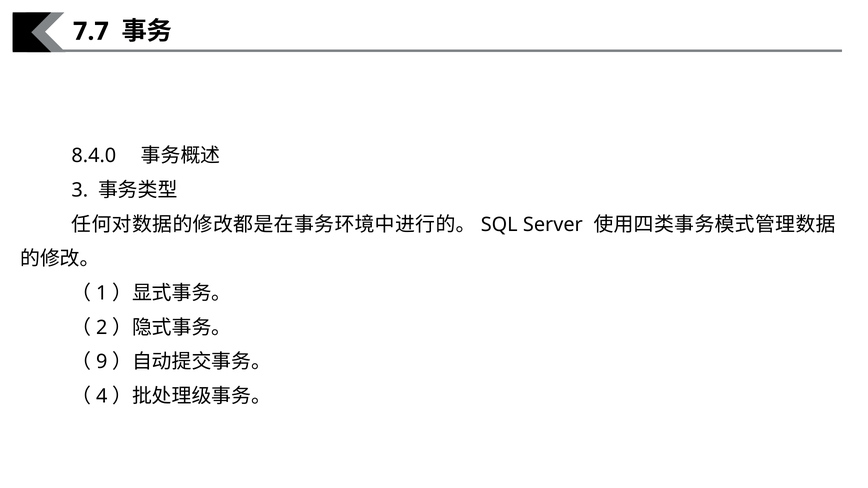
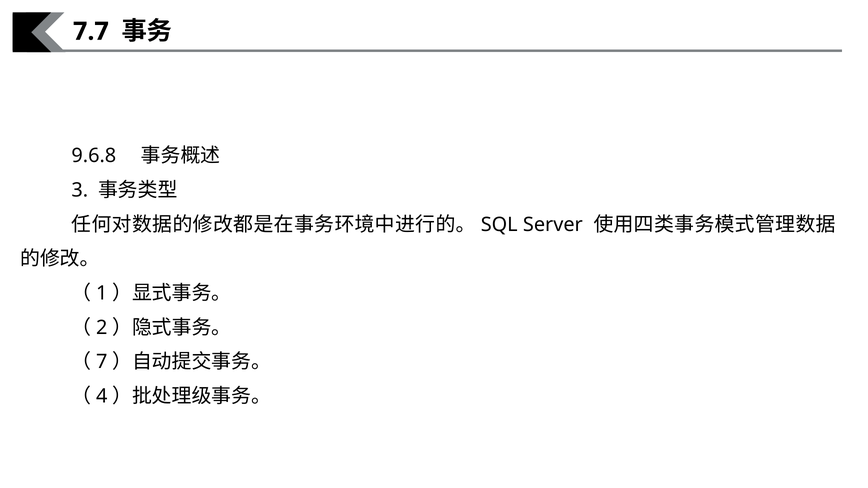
8.4.0: 8.4.0 -> 9.6.8
9: 9 -> 7
